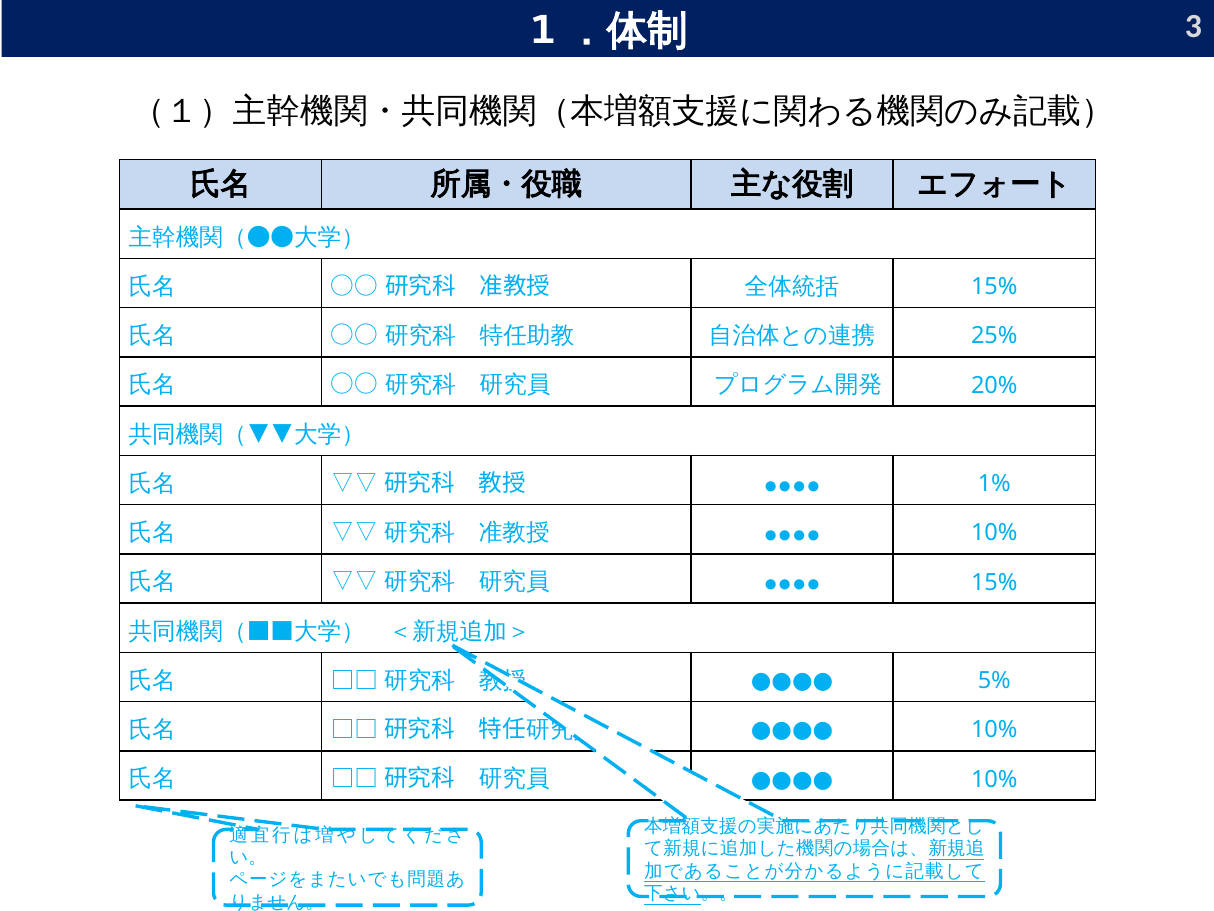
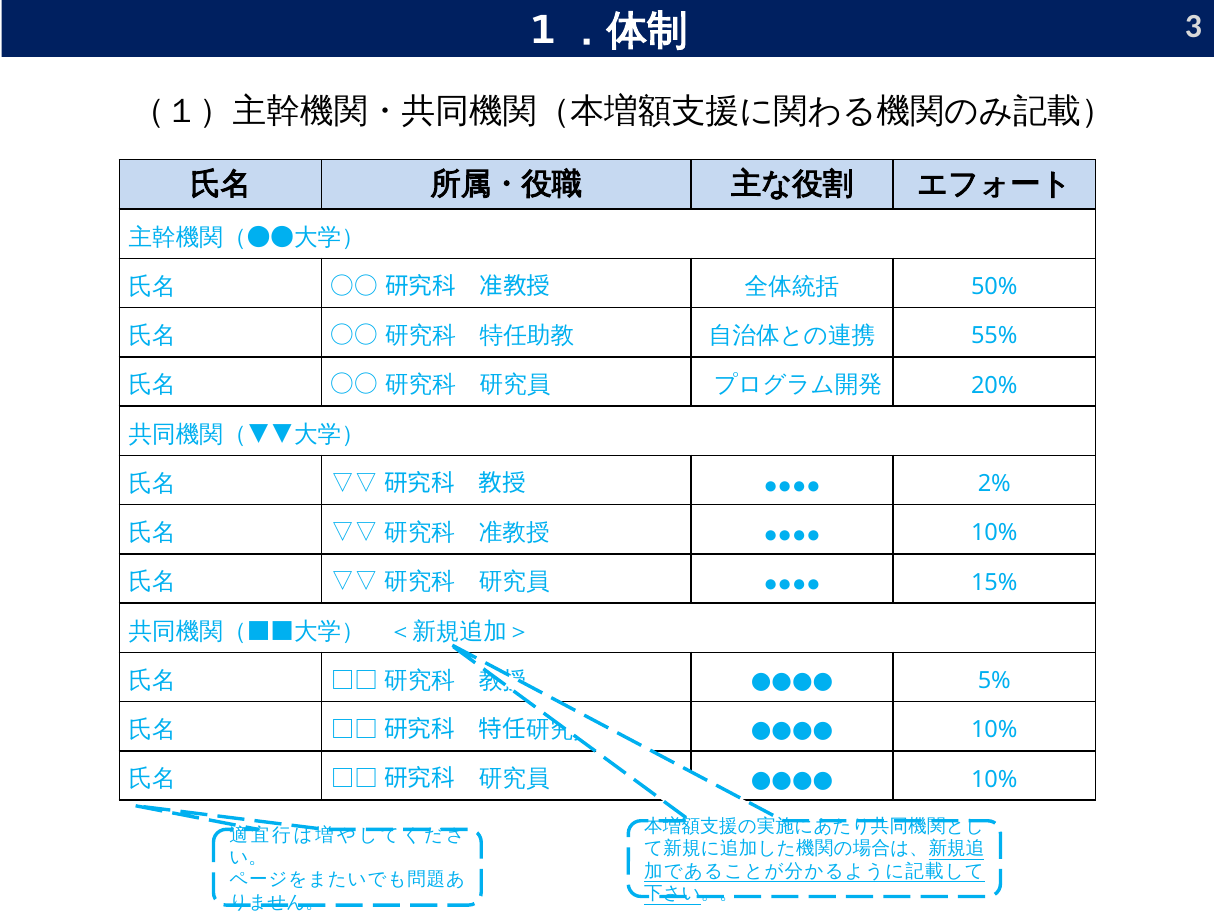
15% at (994, 287): 15% -> 50%
25%: 25% -> 55%
1%: 1% -> 2%
